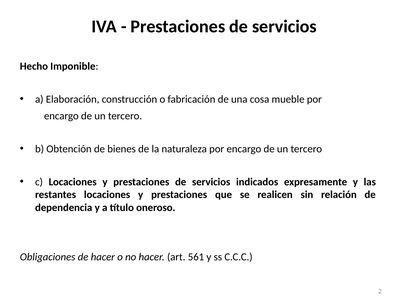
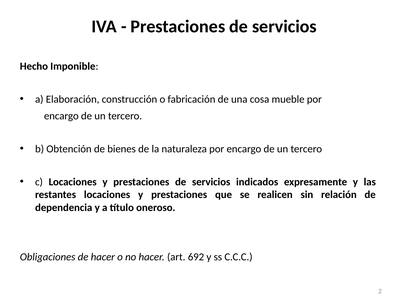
561: 561 -> 692
